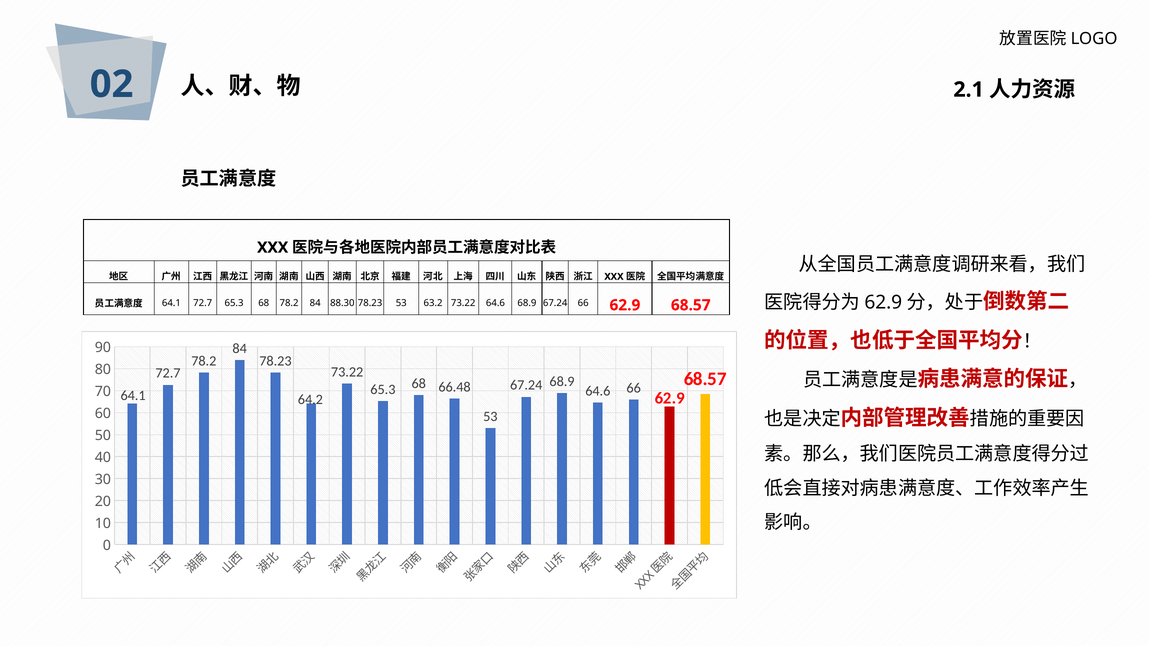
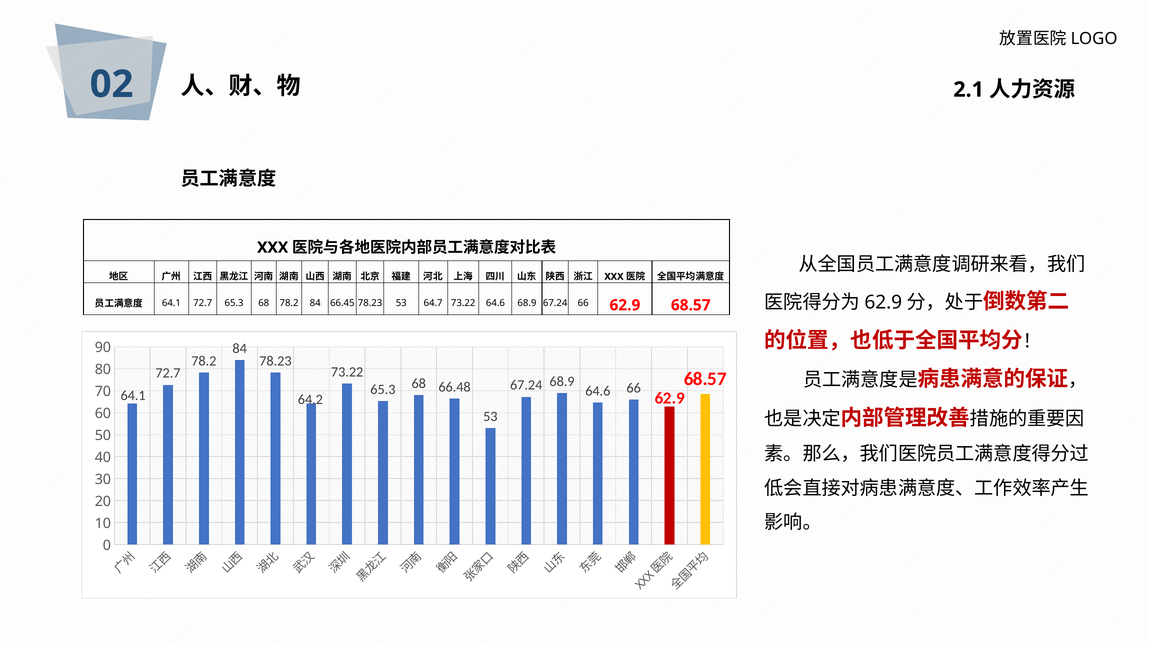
88.30: 88.30 -> 66.45
63.2: 63.2 -> 64.7
